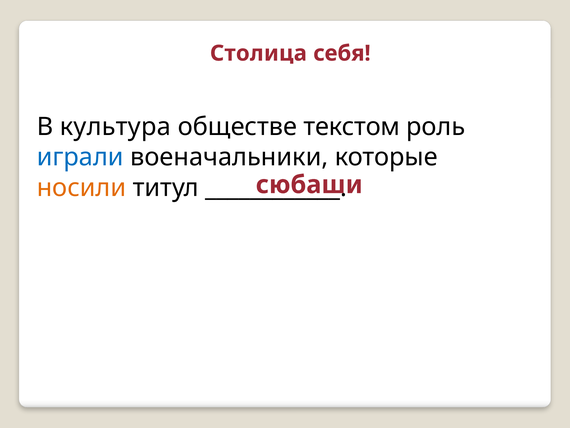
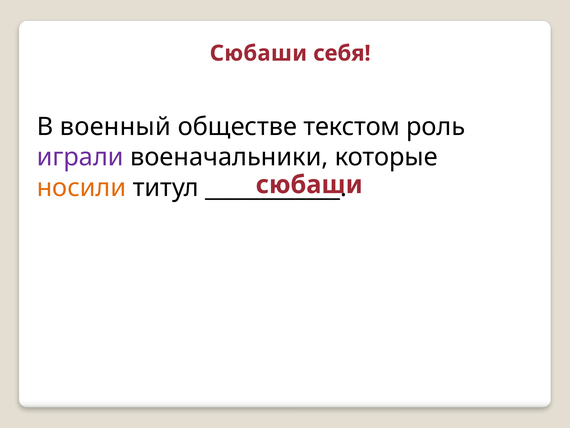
Столица at (258, 53): Столица -> Сюбаши
культура: культура -> военный
играли colour: blue -> purple
